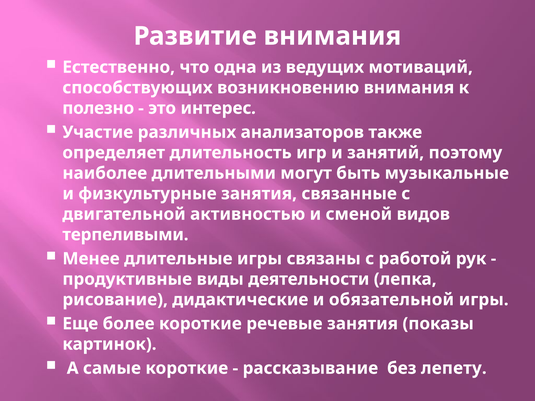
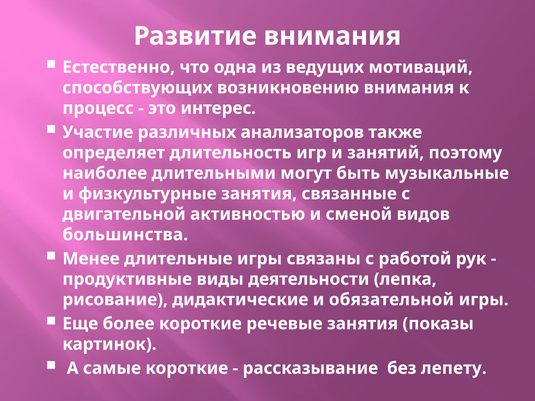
полезно: полезно -> процесс
терпеливыми: терпеливыми -> большинства
